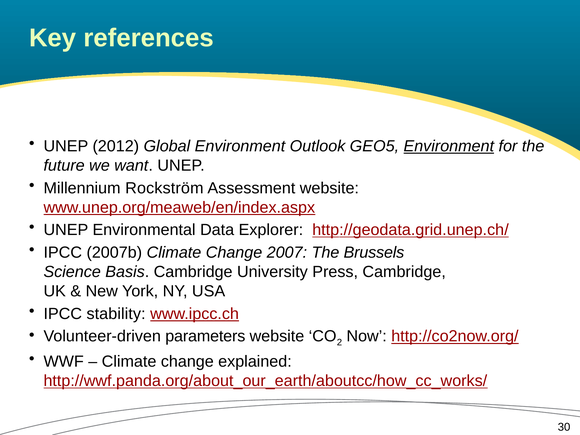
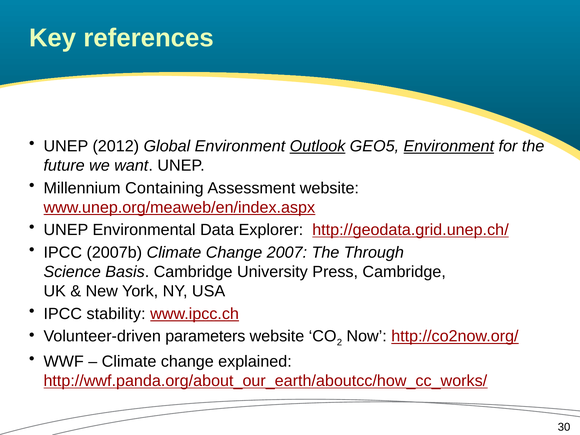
Outlook underline: none -> present
Rockström: Rockström -> Containing
Brussels: Brussels -> Through
